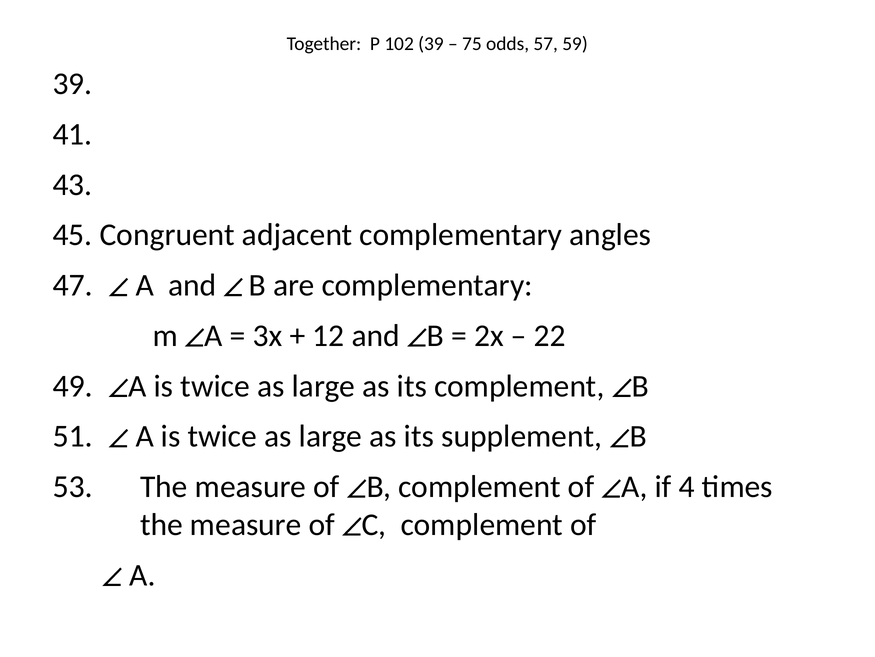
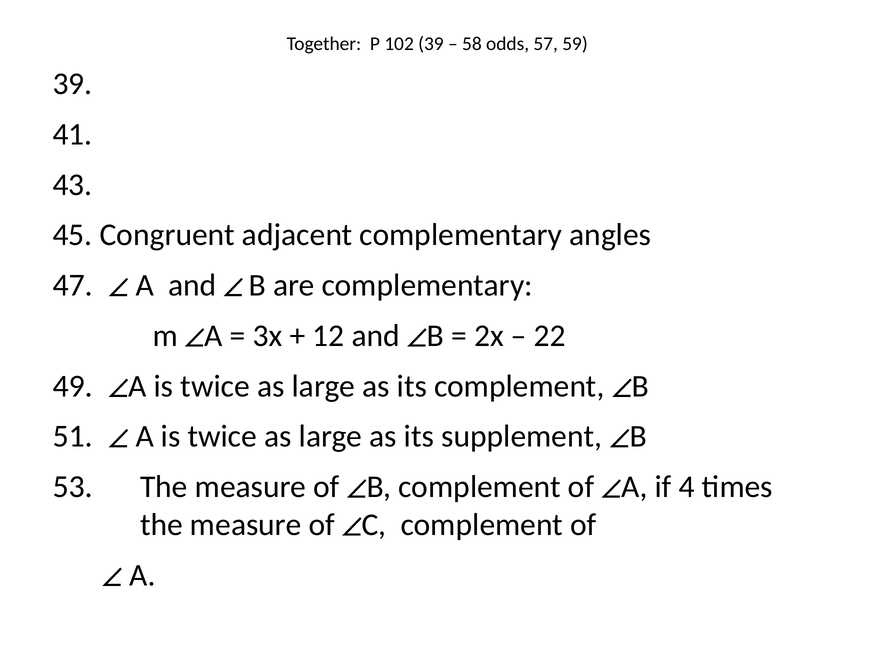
75: 75 -> 58
